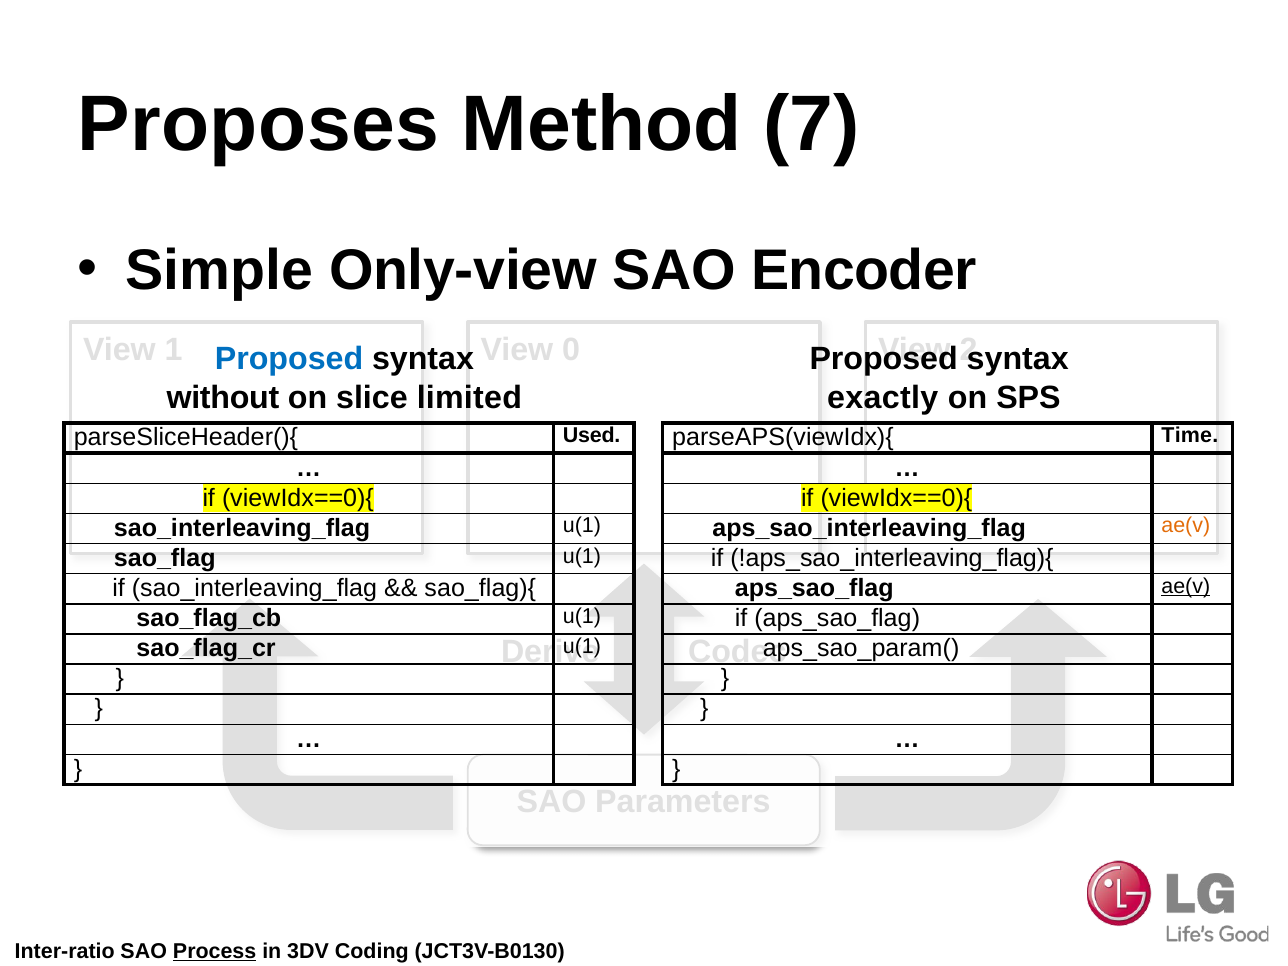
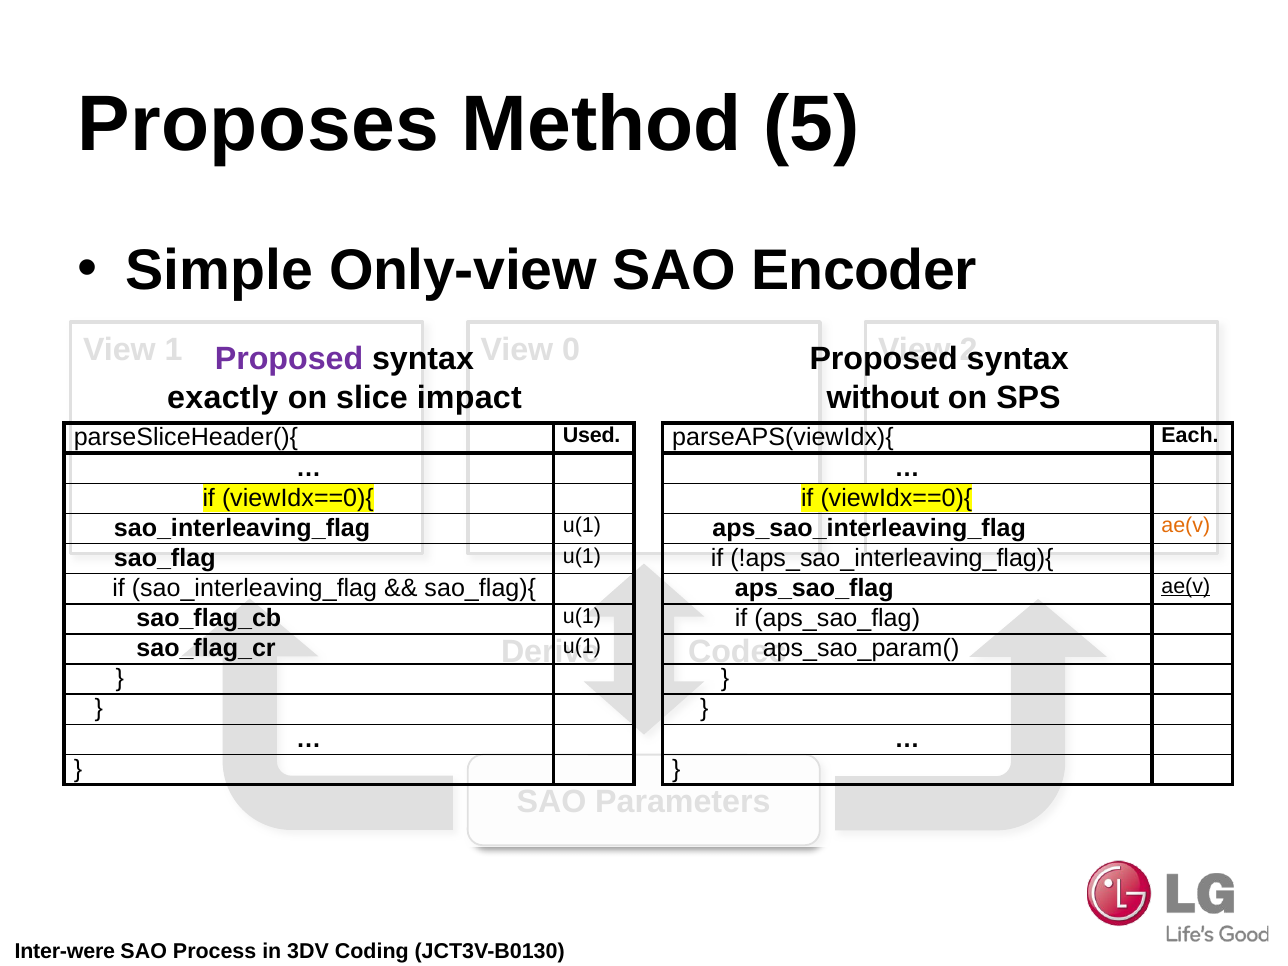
7: 7 -> 5
Proposed at (289, 359) colour: blue -> purple
without: without -> exactly
limited: limited -> impact
exactly: exactly -> without
Time: Time -> Each
Inter-ratio: Inter-ratio -> Inter-were
Process underline: present -> none
